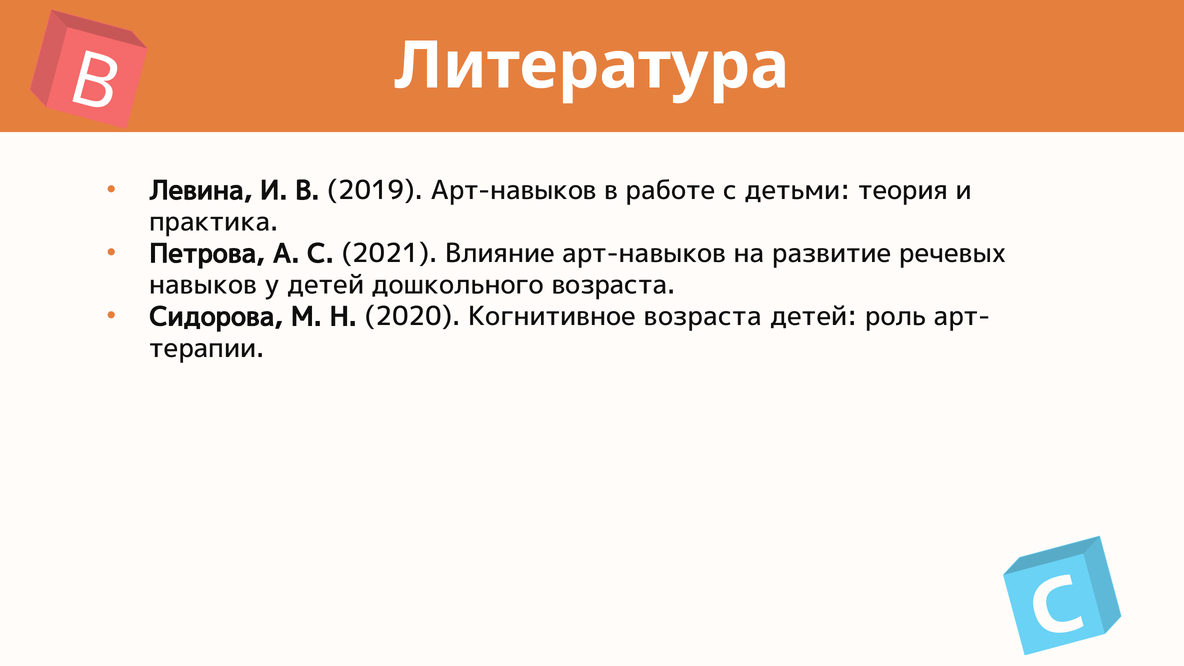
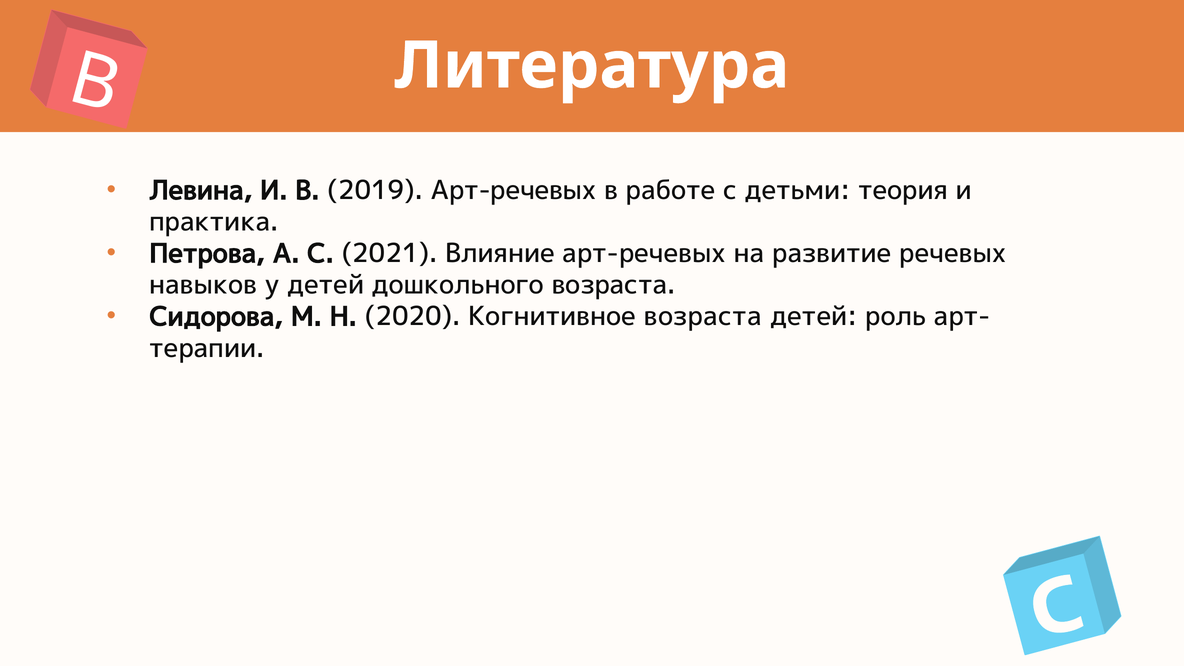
2019 Арт-навыков: Арт-навыков -> Арт-речевых
Влияние арт-навыков: арт-навыков -> арт-речевых
